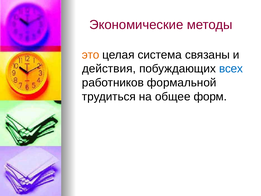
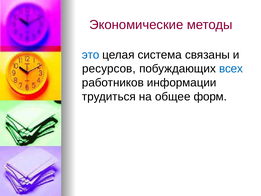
это colour: orange -> blue
действия: действия -> ресурсов
формальной: формальной -> информации
